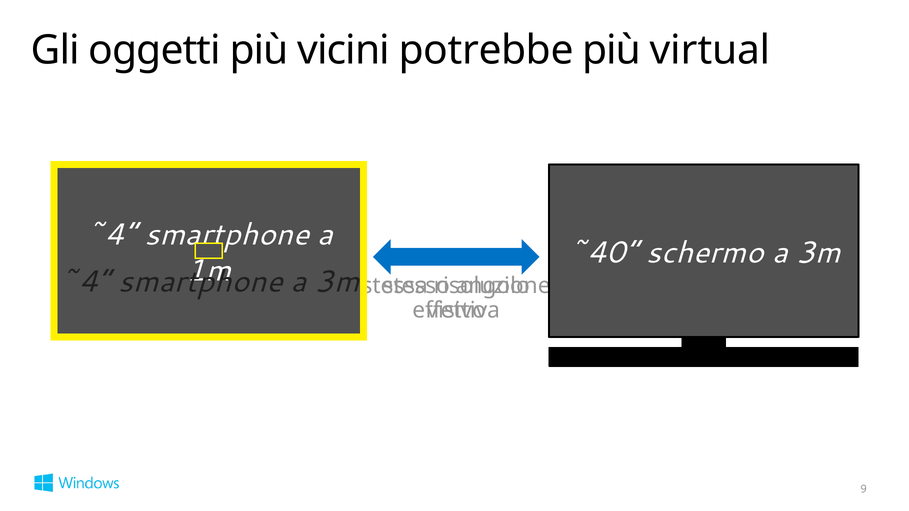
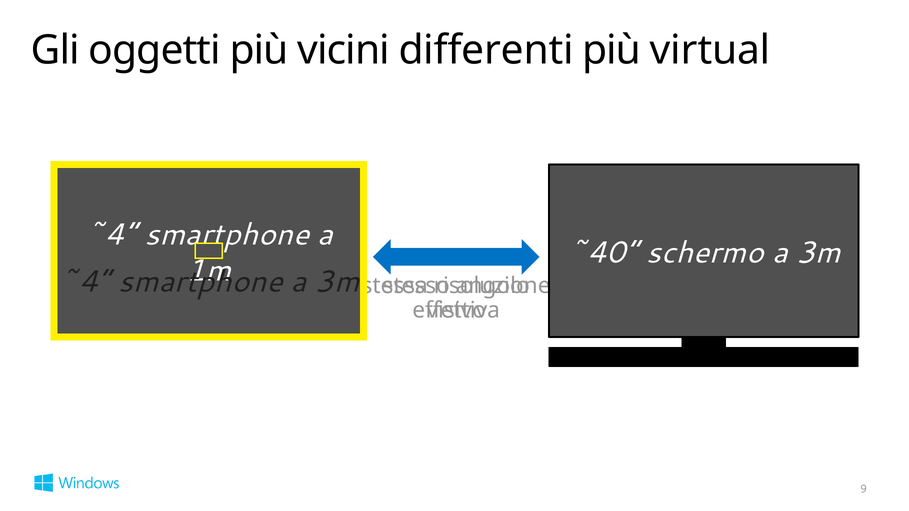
potrebbe: potrebbe -> differenti
